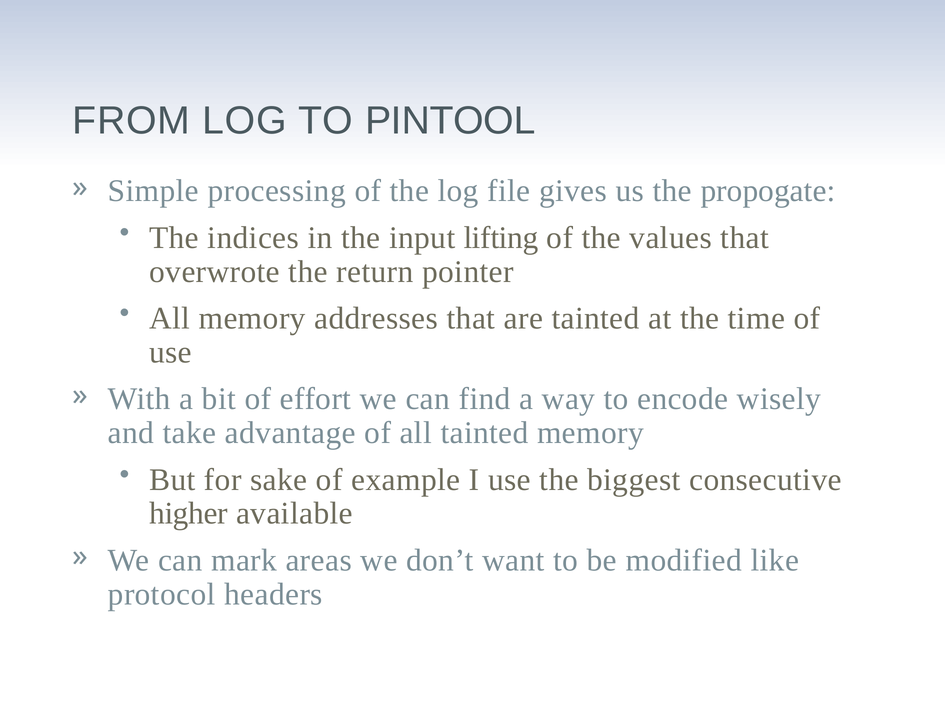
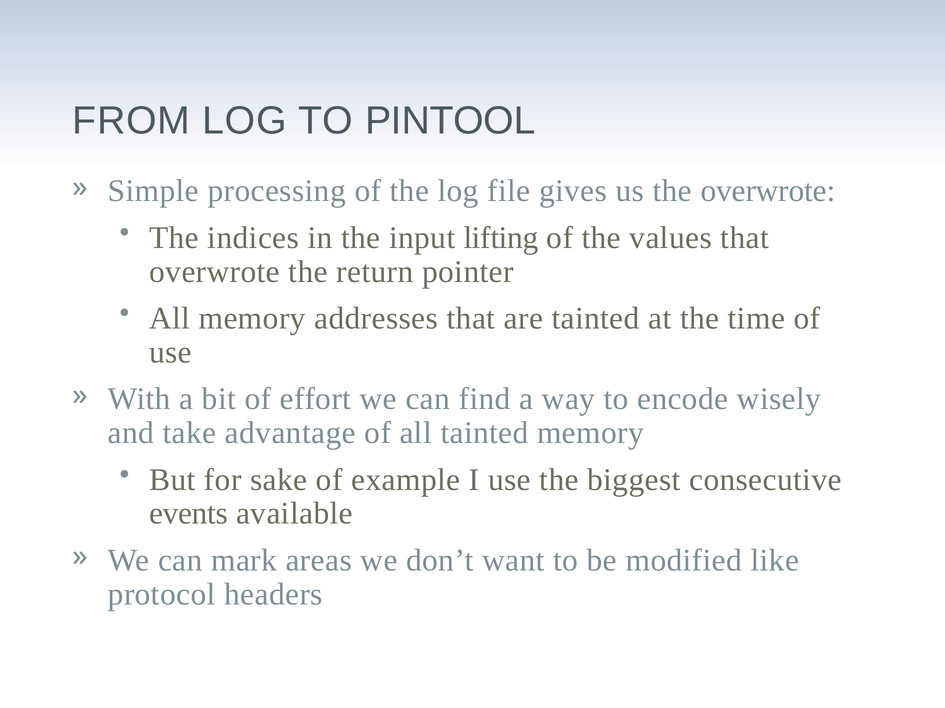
the propogate: propogate -> overwrote
higher: higher -> events
